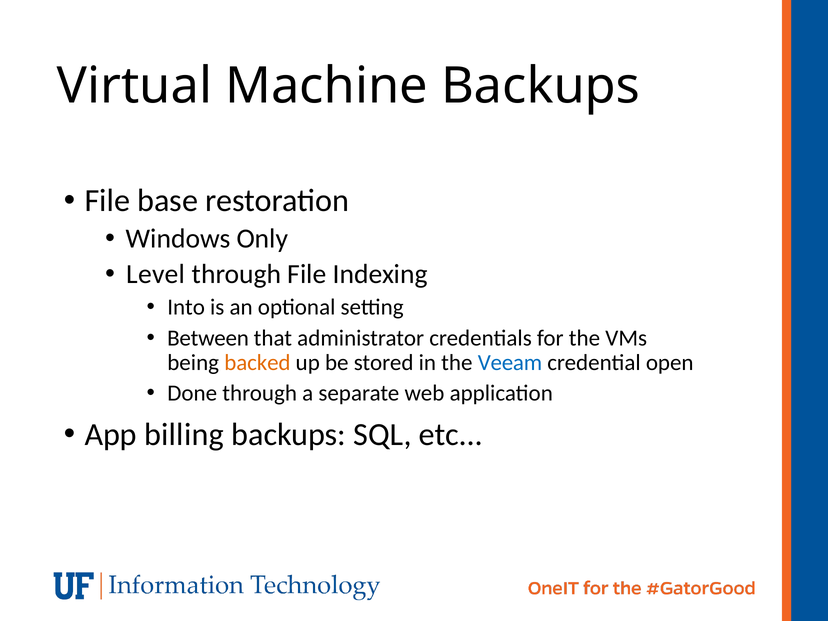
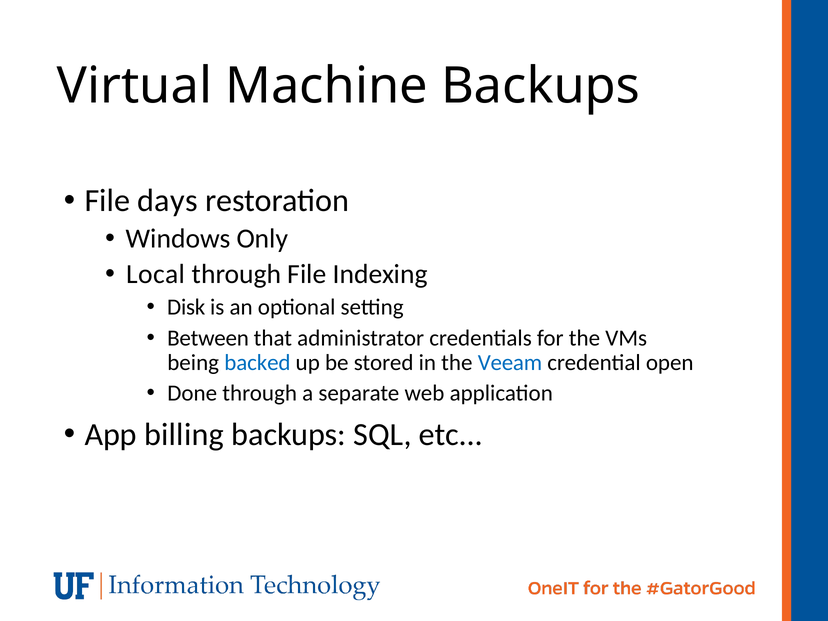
base: base -> days
Level: Level -> Local
Into: Into -> Disk
backed colour: orange -> blue
